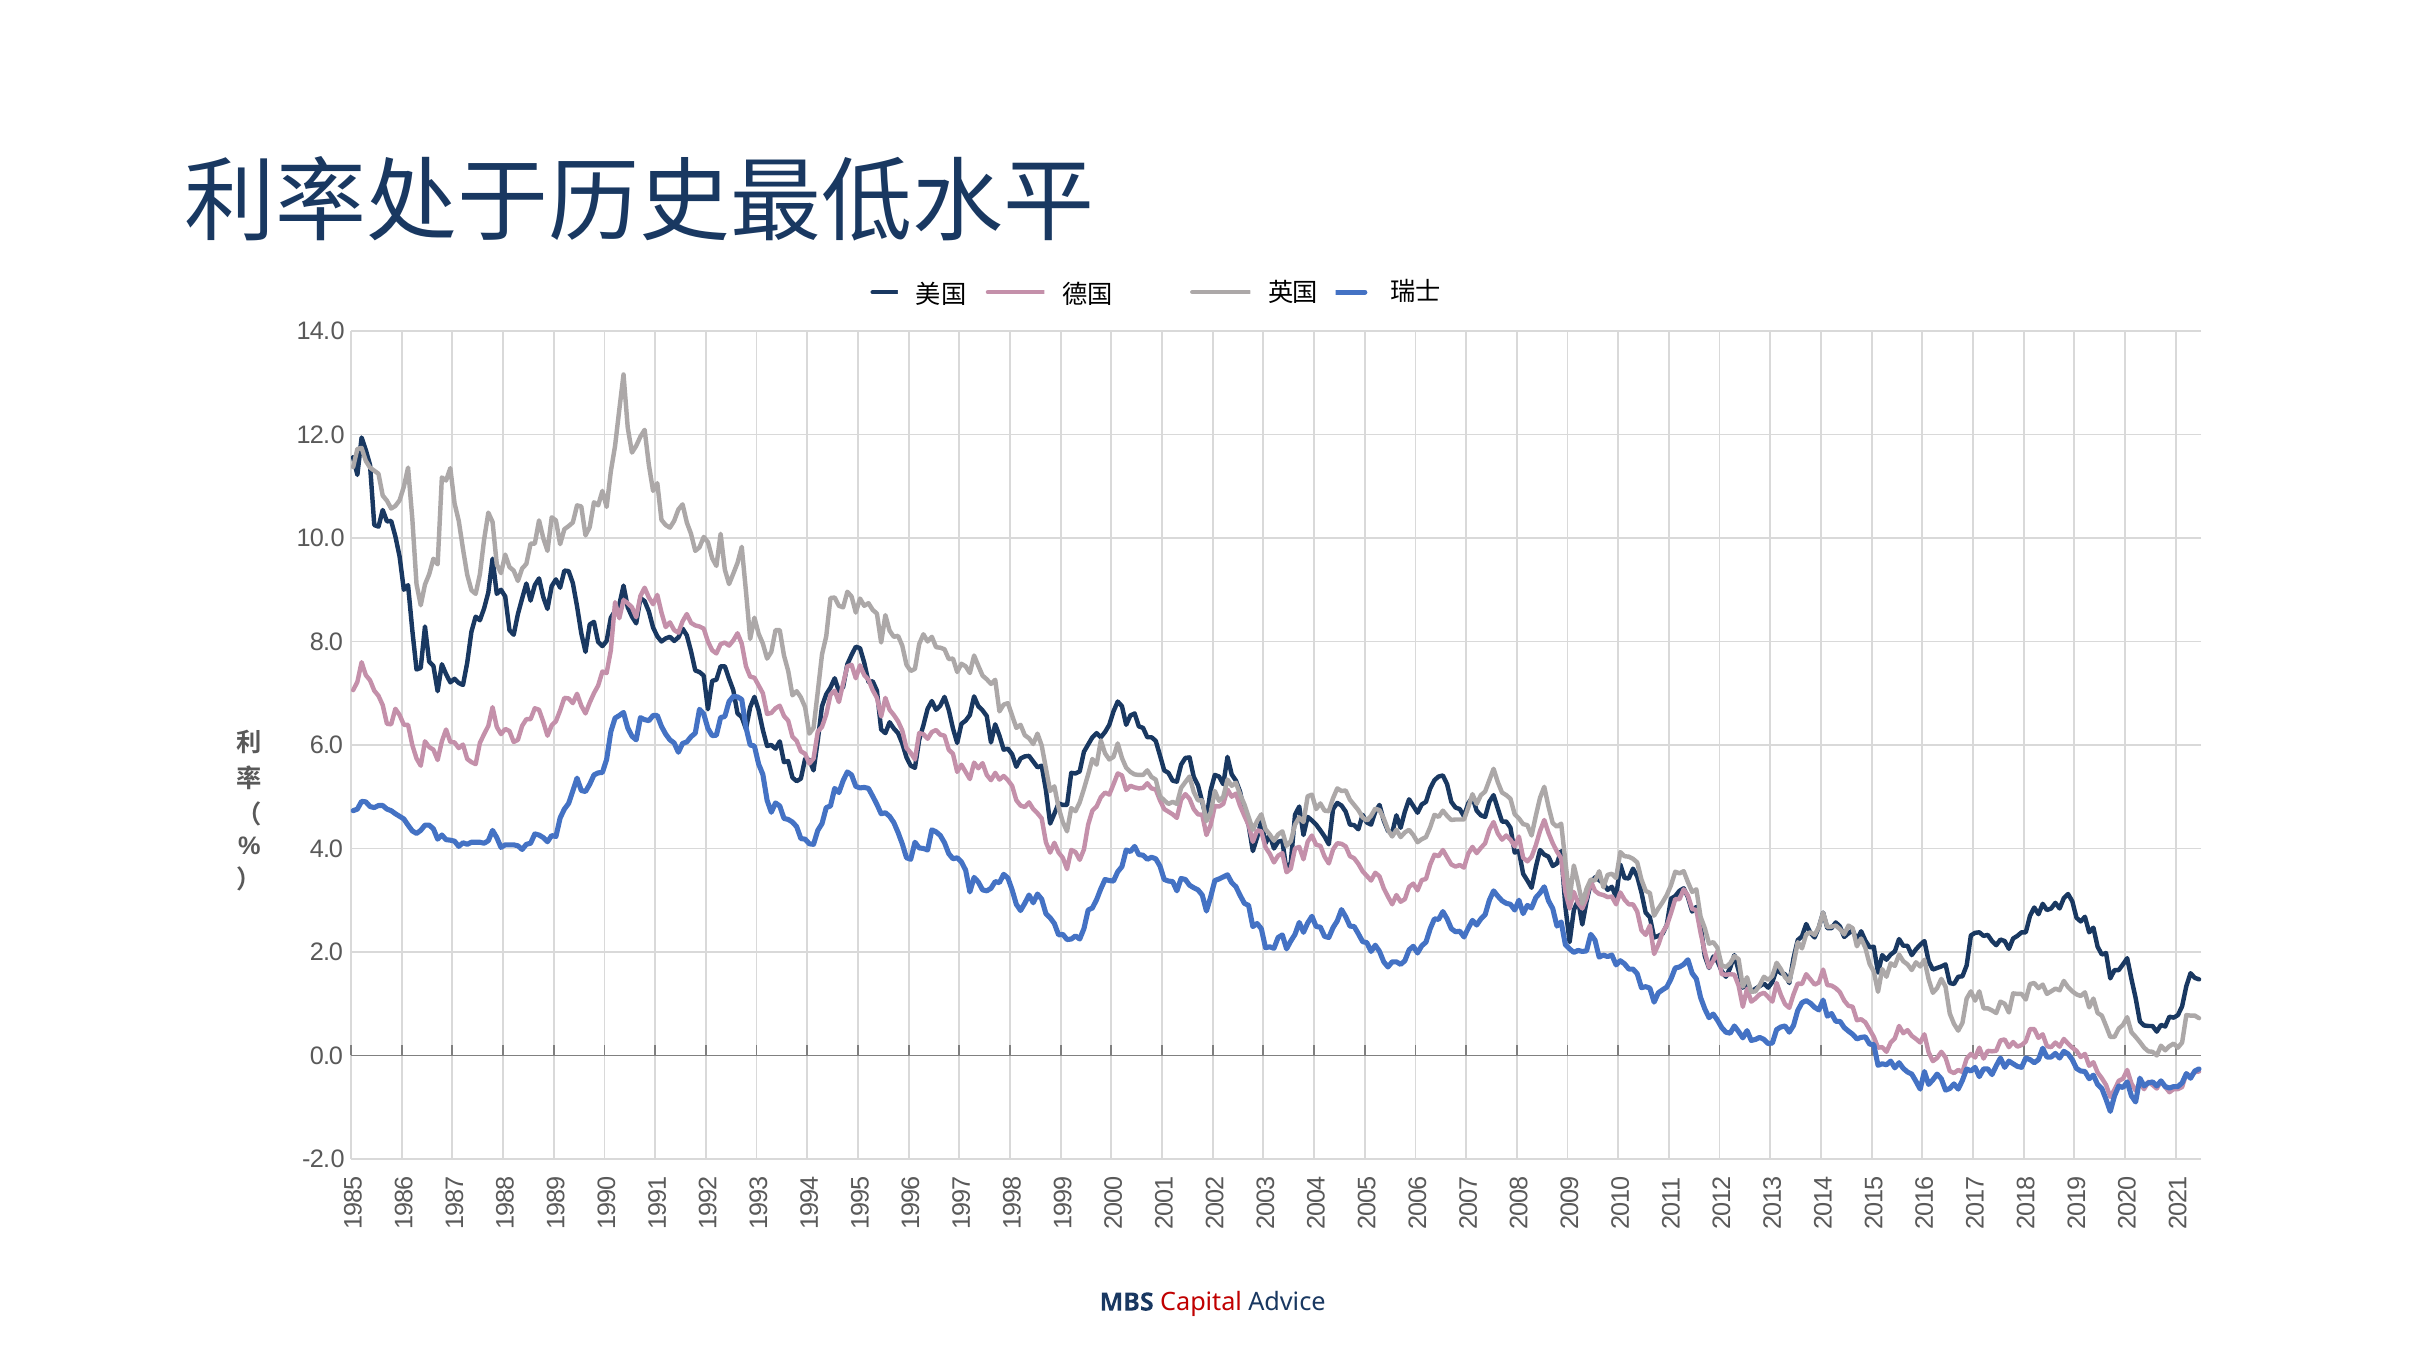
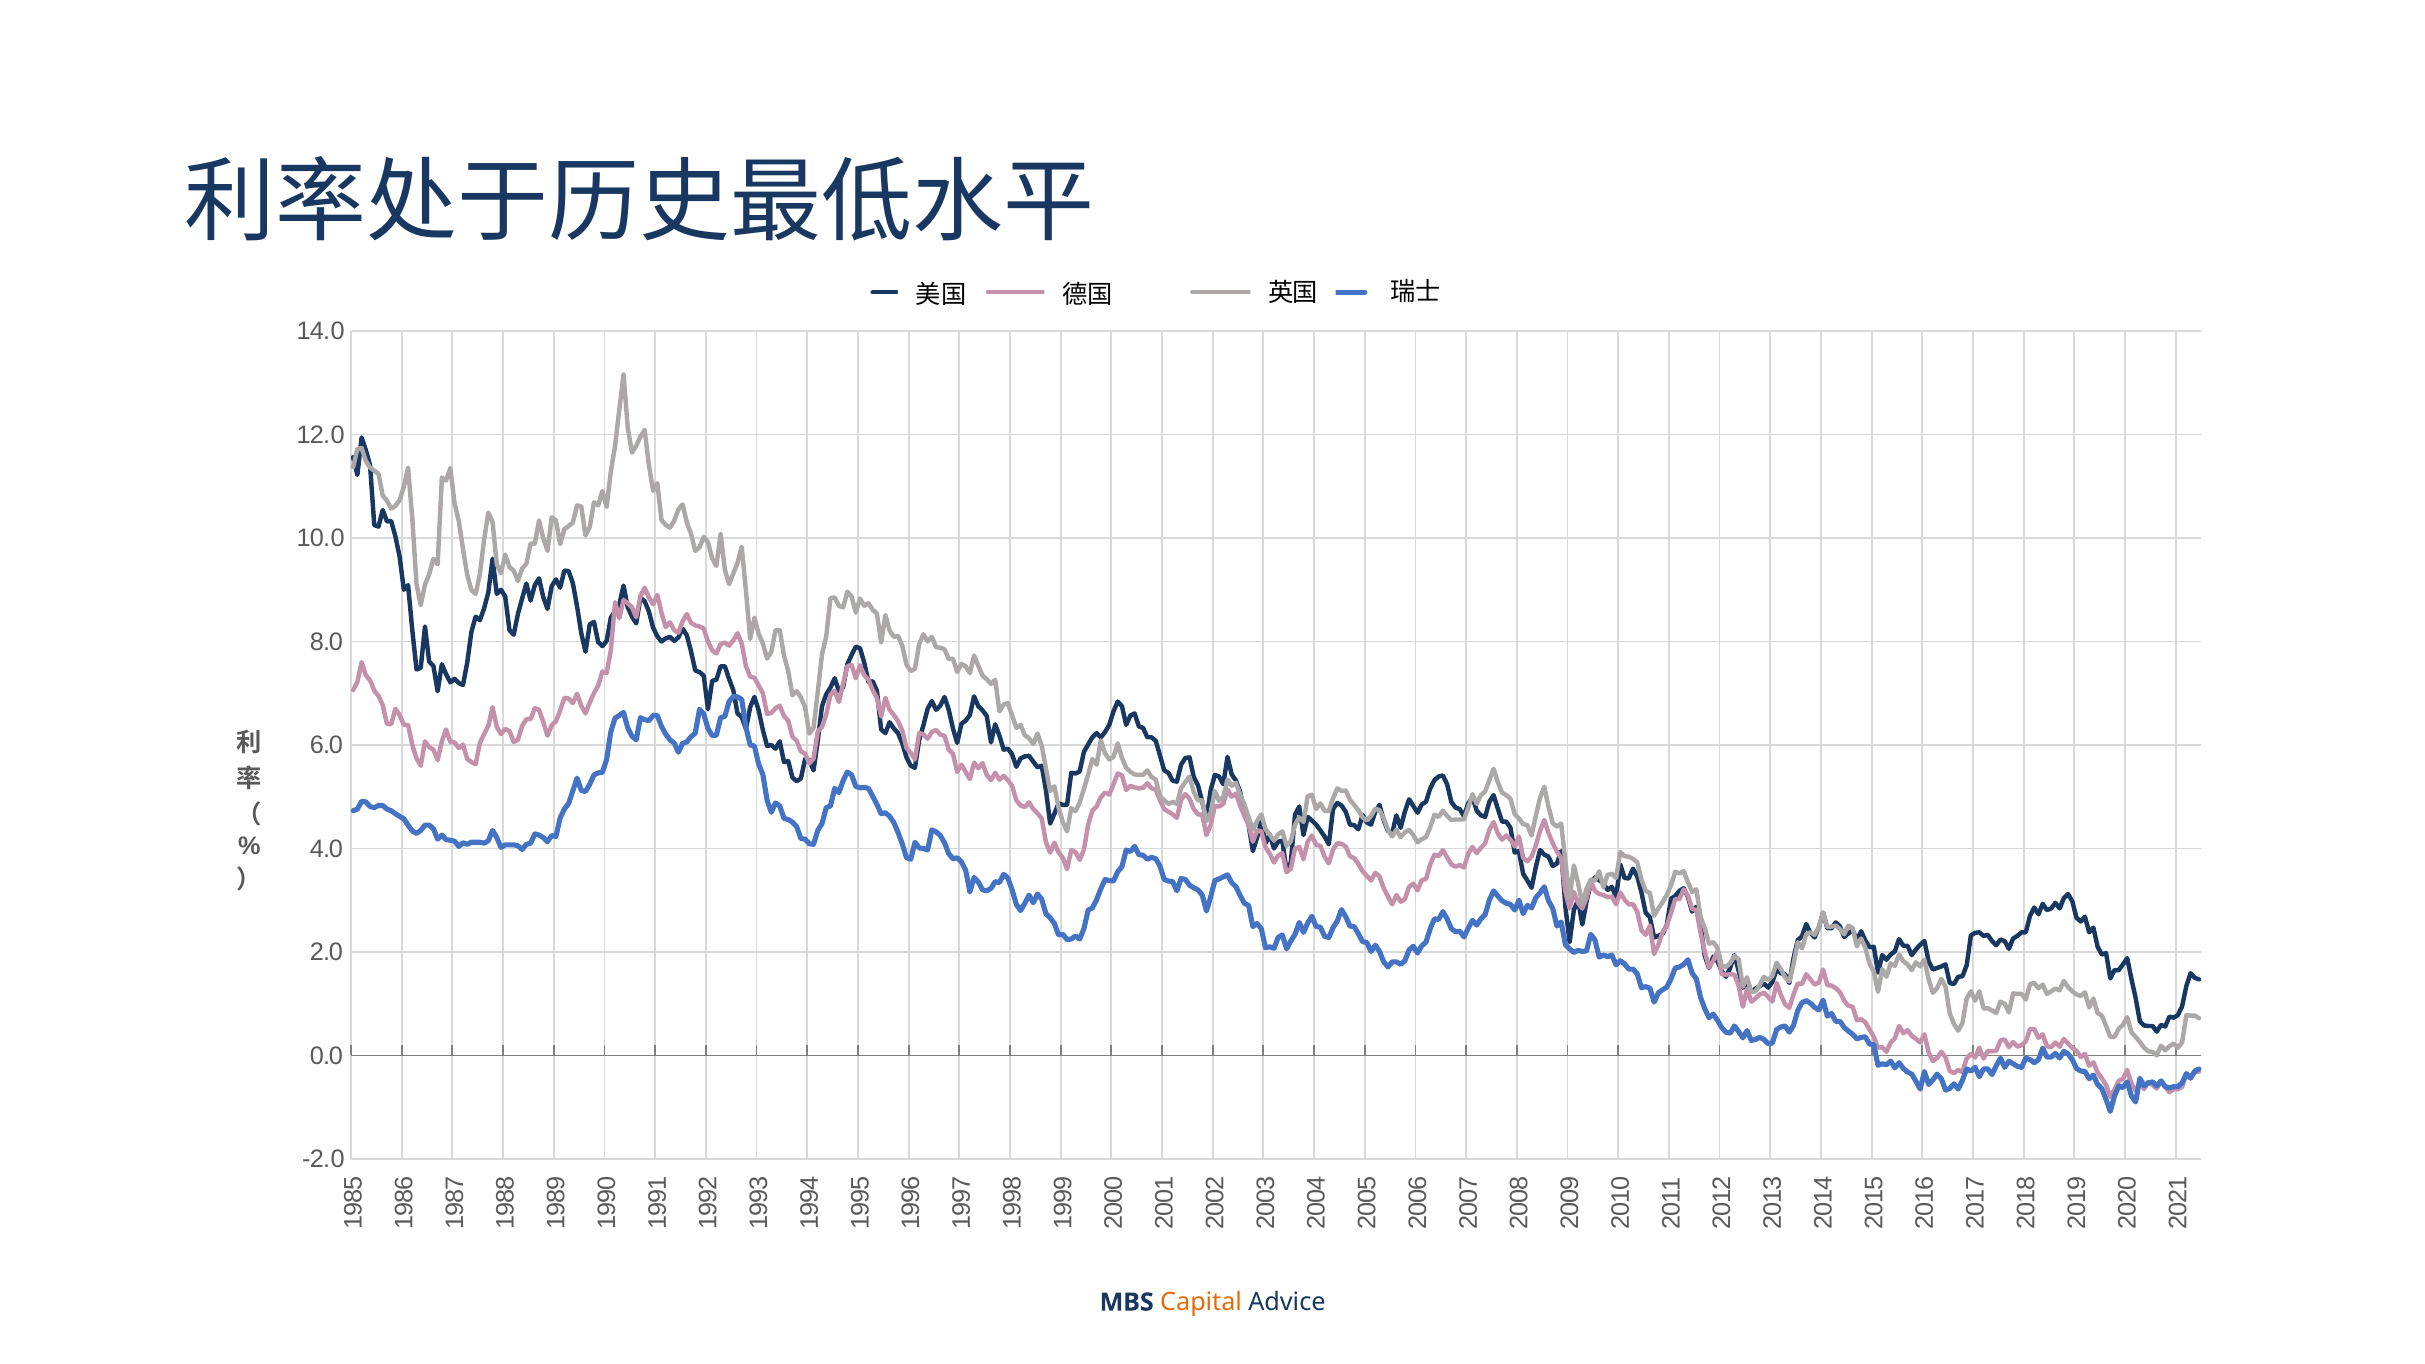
Capital colour: red -> orange
